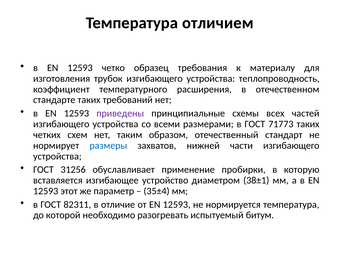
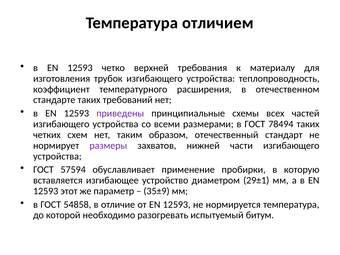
образец: образец -> верхней
71773: 71773 -> 78494
размеры colour: blue -> purple
31256: 31256 -> 57594
38±1: 38±1 -> 29±1
35±4: 35±4 -> 35±9
82311: 82311 -> 54858
